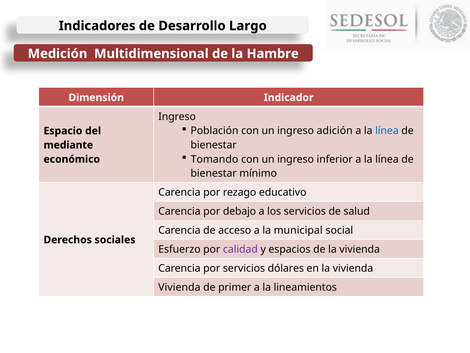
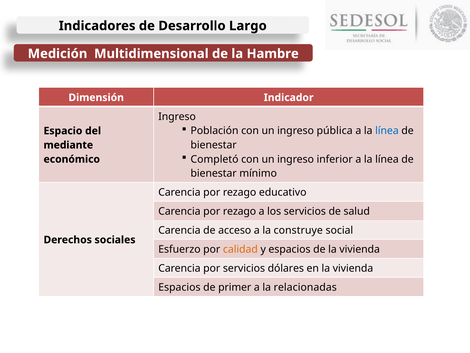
adición: adición -> pública
Tomando: Tomando -> Completó
debajo at (240, 211): debajo -> rezago
municipal: municipal -> construye
calidad colour: purple -> orange
Vivienda at (179, 287): Vivienda -> Espacios
lineamientos: lineamientos -> relacionadas
